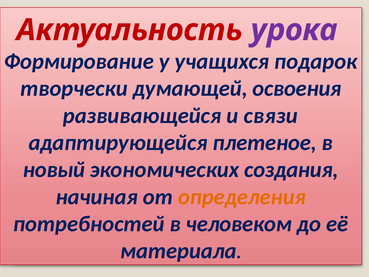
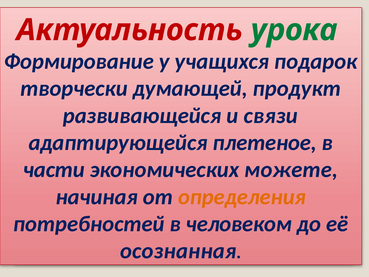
урока colour: purple -> green
освоения: освоения -> продукт
новый: новый -> части
создания: создания -> можете
материала: материала -> осознанная
